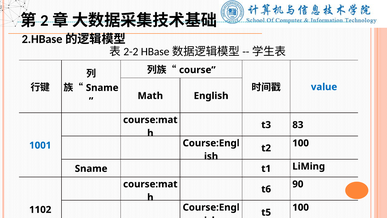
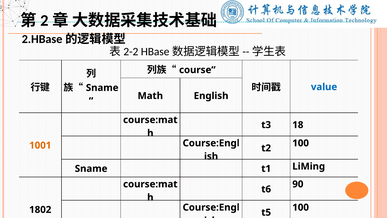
83: 83 -> 18
1001 colour: blue -> orange
1102: 1102 -> 1802
